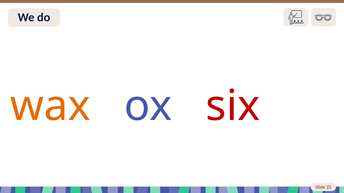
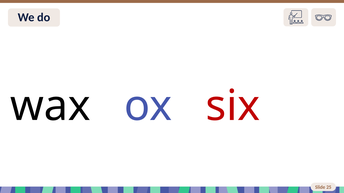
wax colour: orange -> black
